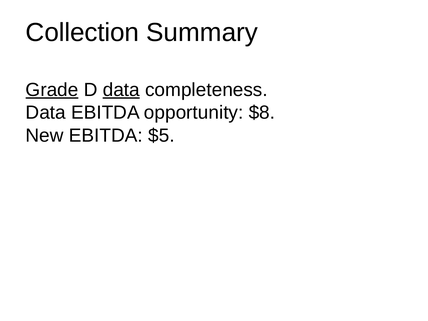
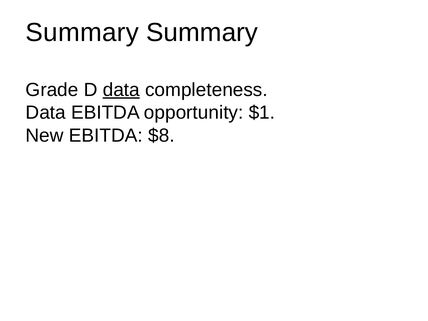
Collection at (82, 32): Collection -> Summary
Grade underline: present -> none
$8: $8 -> $1
$5: $5 -> $8
